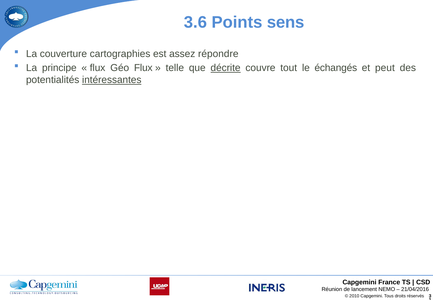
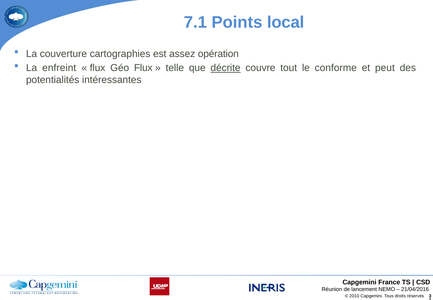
3.6: 3.6 -> 7.1
sens: sens -> local
répondre: répondre -> opération
principe: principe -> enfreint
échangés: échangés -> conforme
intéressantes underline: present -> none
